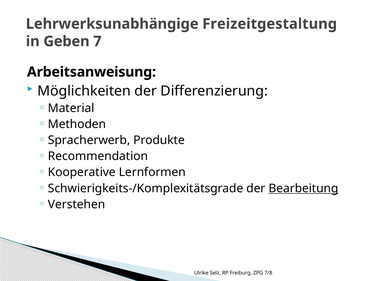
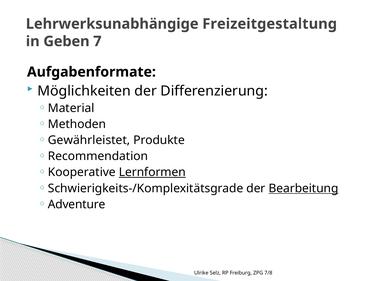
Arbeitsanweisung: Arbeitsanweisung -> Aufgabenformate
Spracherwerb: Spracherwerb -> Gewährleistet
Lernformen underline: none -> present
Verstehen: Verstehen -> Adventure
